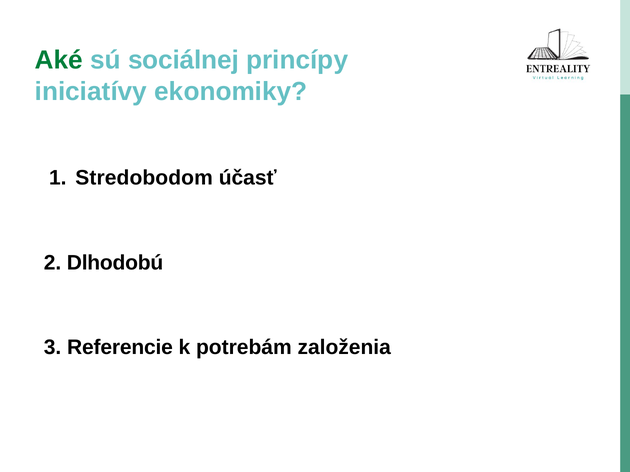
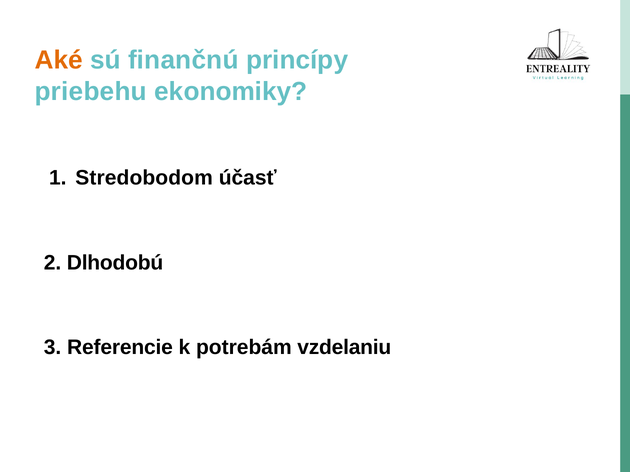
Aké colour: green -> orange
sociálnej: sociálnej -> finančnú
iniciatívy: iniciatívy -> priebehu
založenia: založenia -> vzdelaniu
